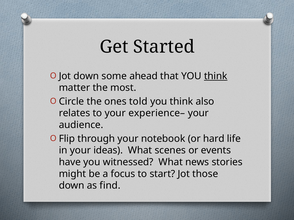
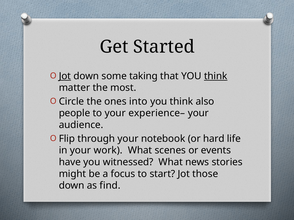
Jot at (65, 76) underline: none -> present
ahead: ahead -> taking
told: told -> into
relates: relates -> people
ideas: ideas -> work
